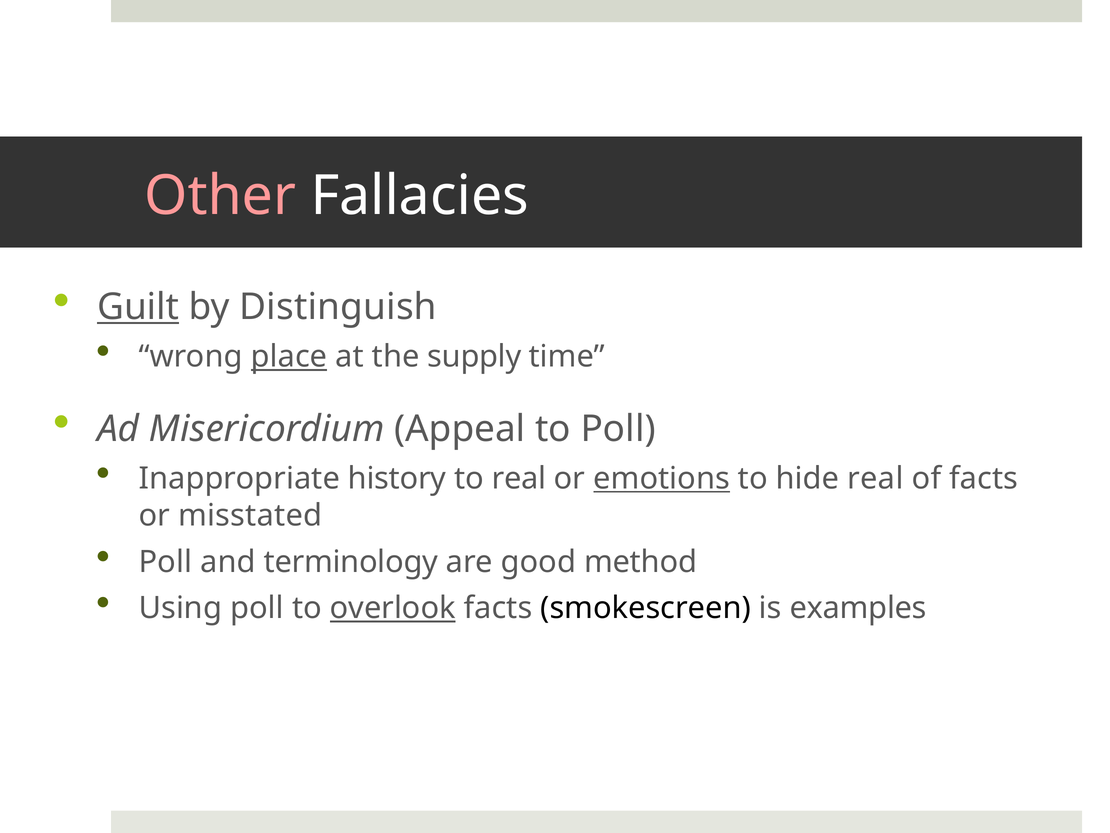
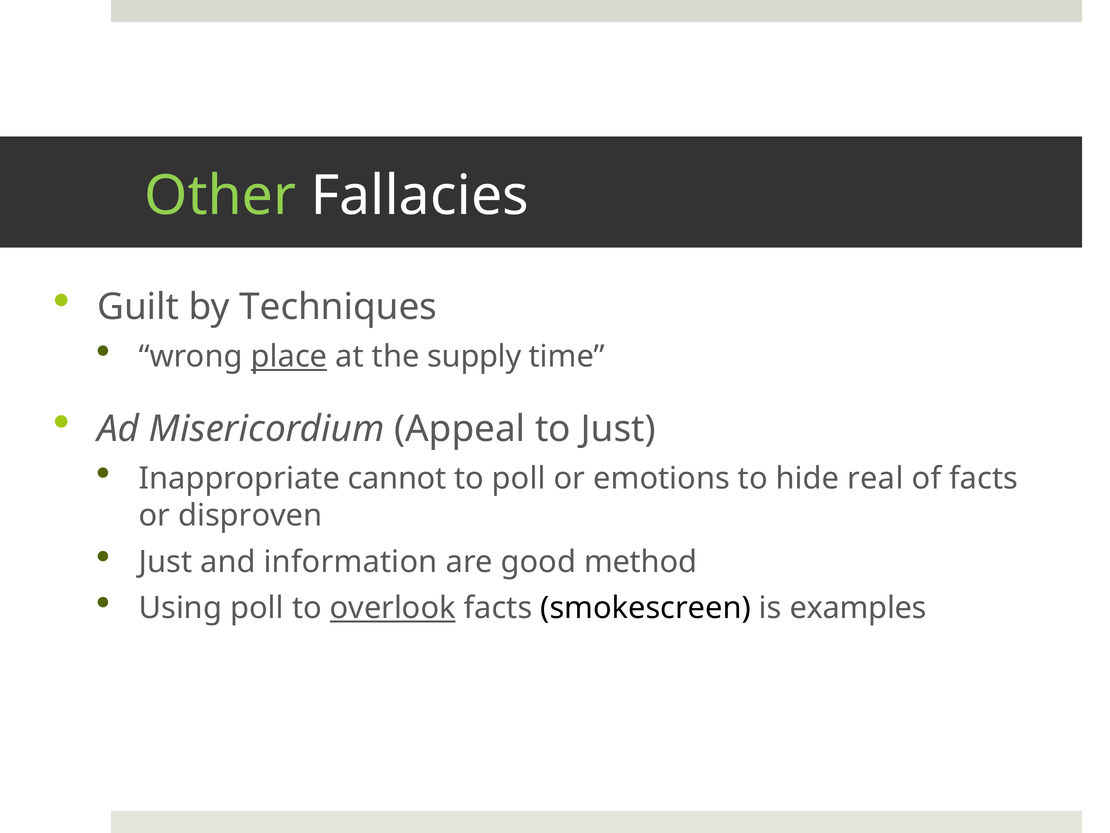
Other colour: pink -> light green
Guilt underline: present -> none
Distinguish: Distinguish -> Techniques
to Poll: Poll -> Just
history: history -> cannot
to real: real -> poll
emotions underline: present -> none
misstated: misstated -> disproven
Poll at (165, 562): Poll -> Just
terminology: terminology -> information
